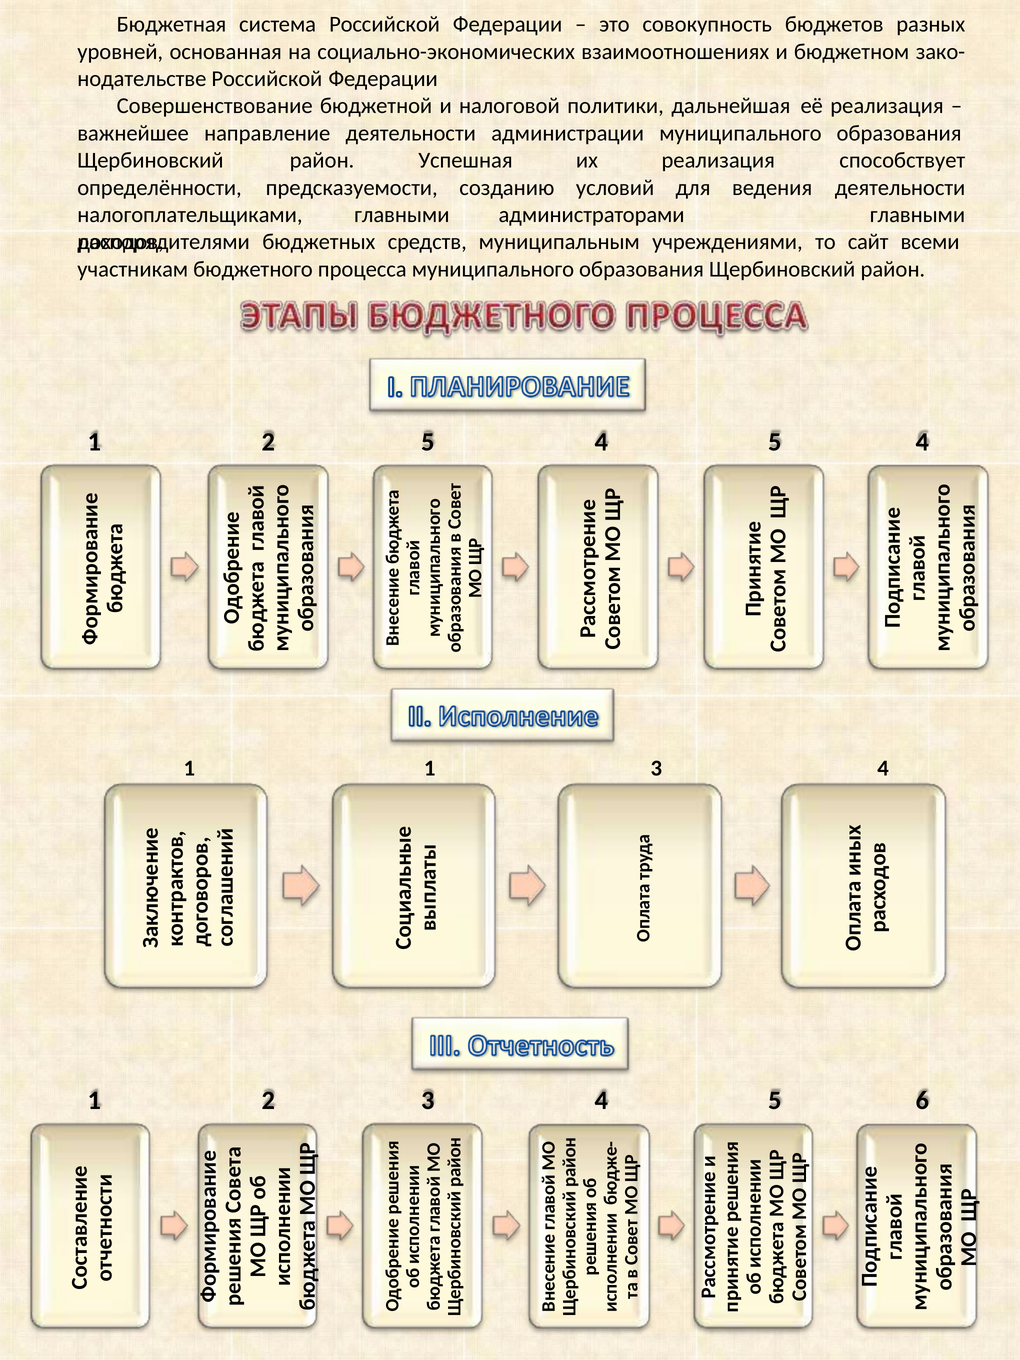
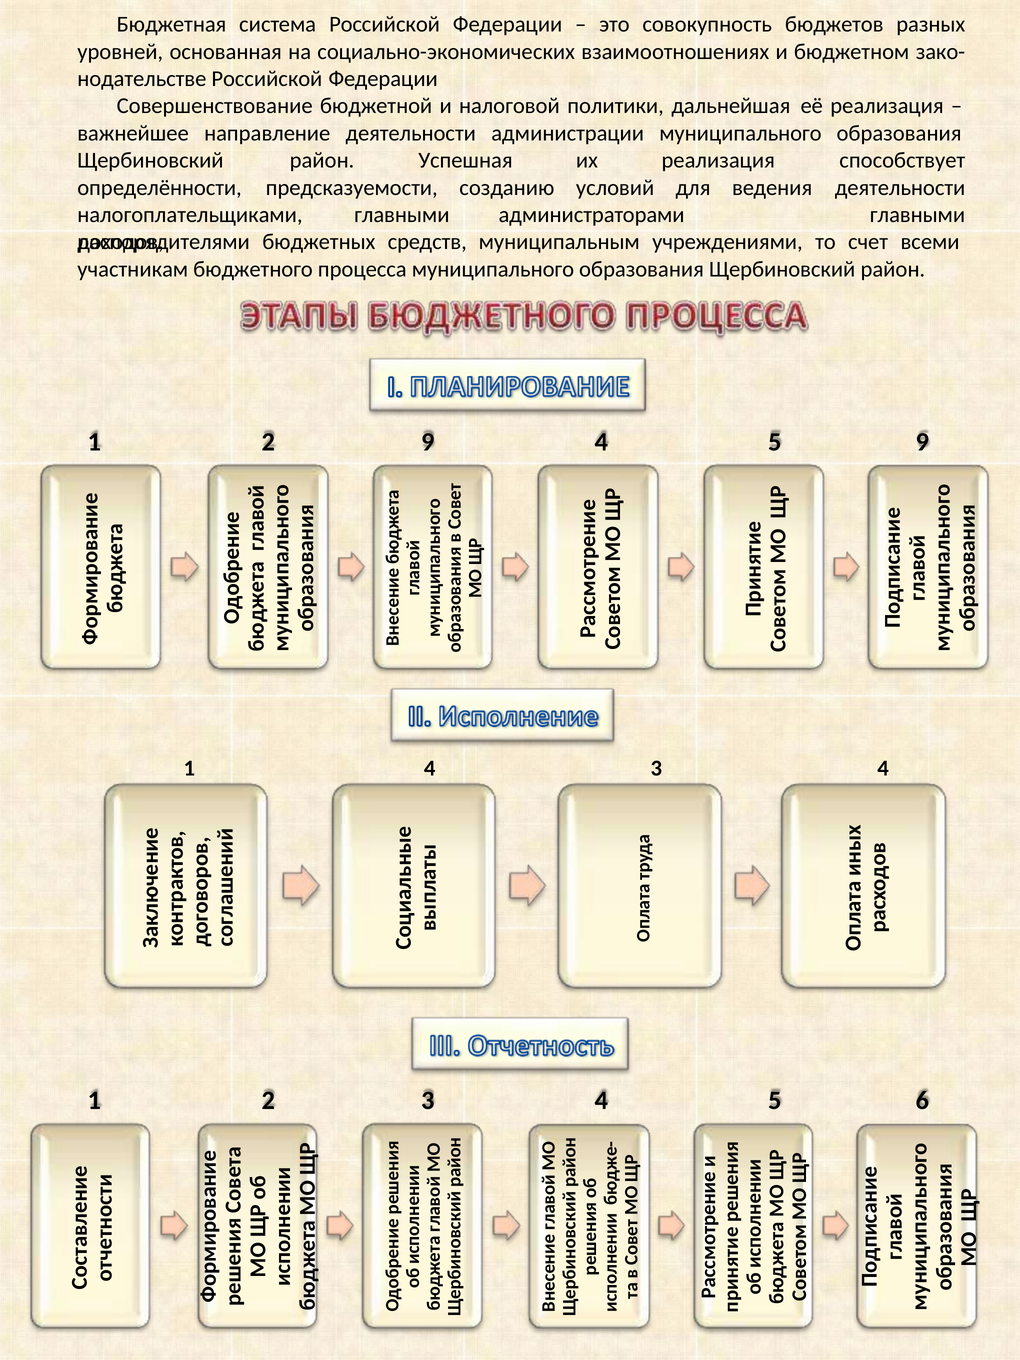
сайт: сайт -> счет
2 5: 5 -> 9
4 5 4: 4 -> 9
1 1: 1 -> 4
